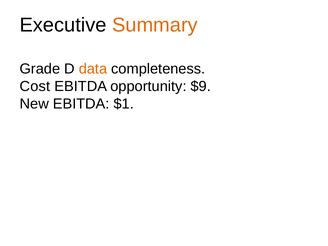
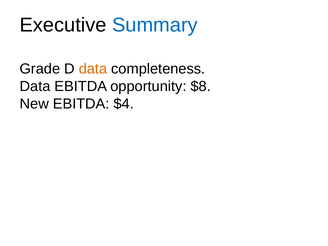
Summary colour: orange -> blue
Cost at (35, 86): Cost -> Data
$9: $9 -> $8
$1: $1 -> $4
